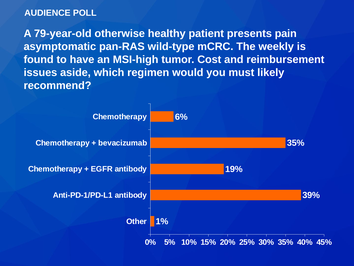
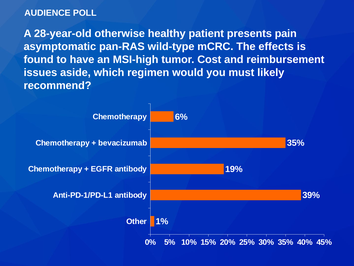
79-year-old: 79-year-old -> 28-year-old
weekly: weekly -> effects
